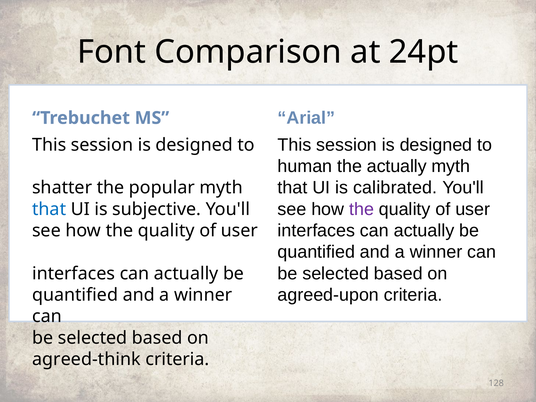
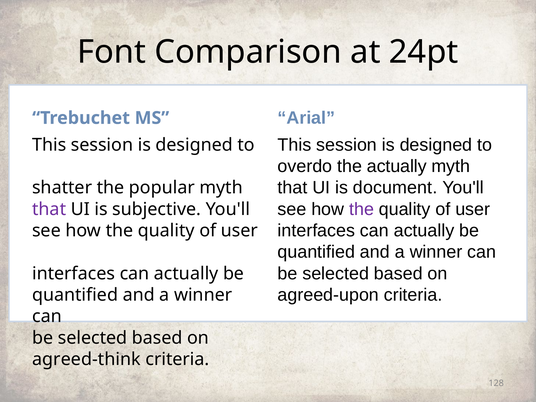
human: human -> overdo
calibrated: calibrated -> document
that at (49, 209) colour: blue -> purple
